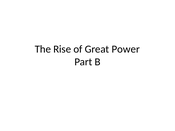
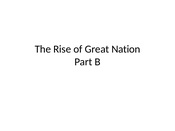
Power: Power -> Nation
